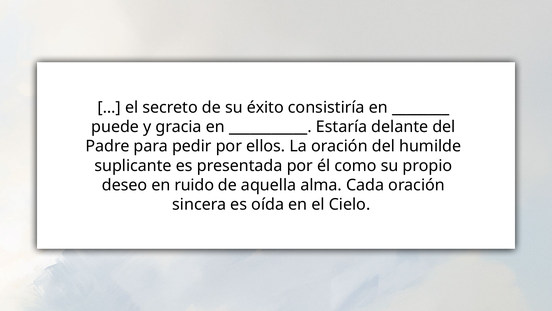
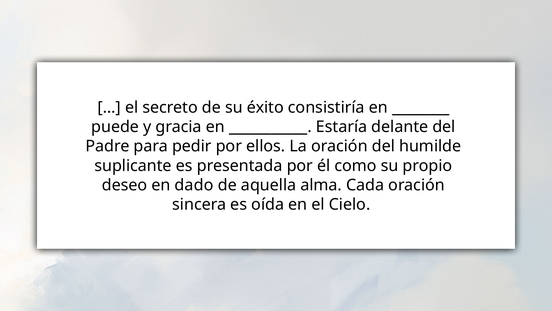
ruido: ruido -> dado
